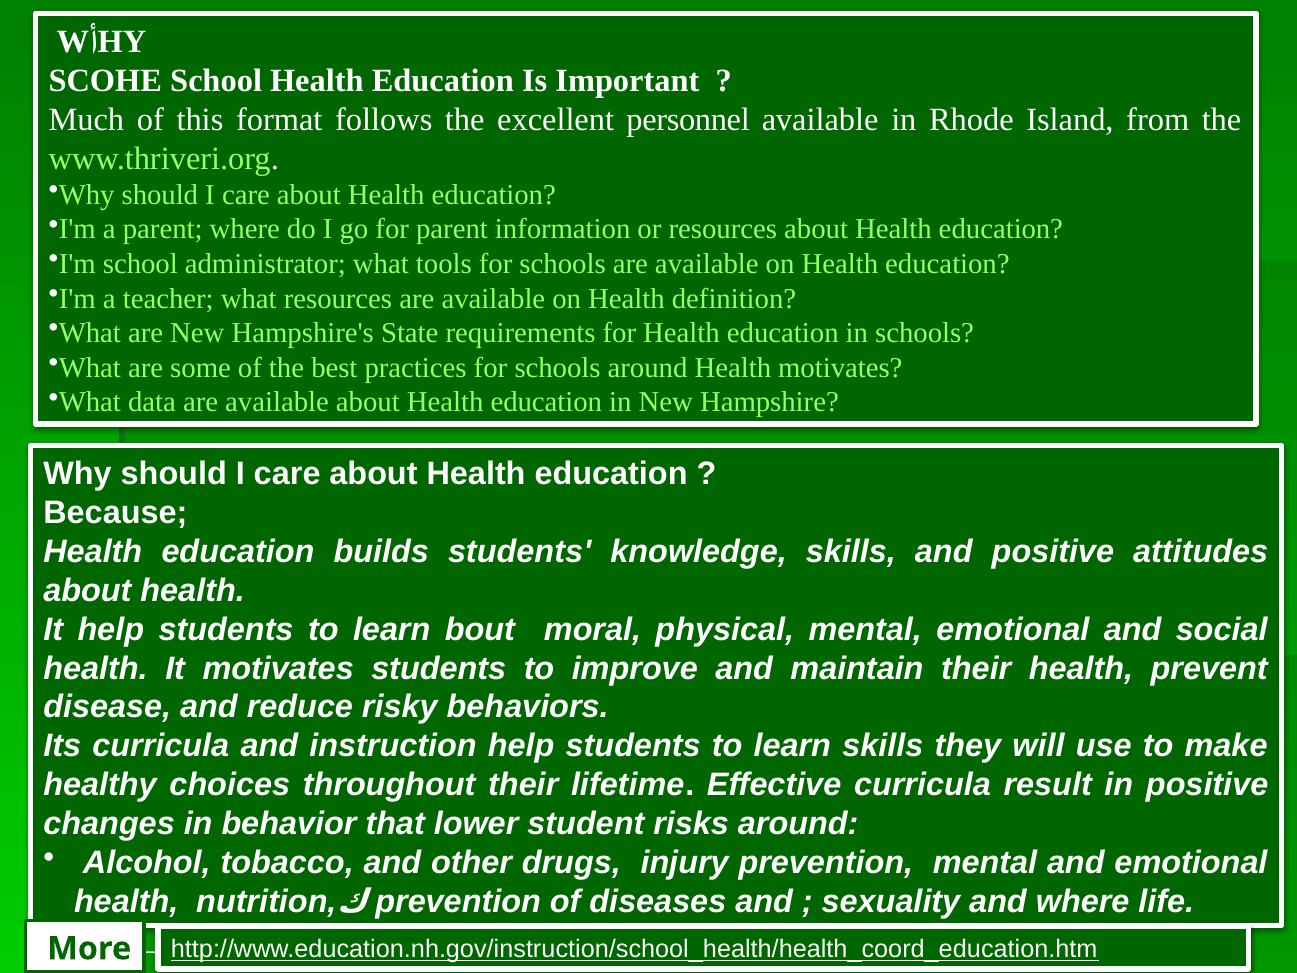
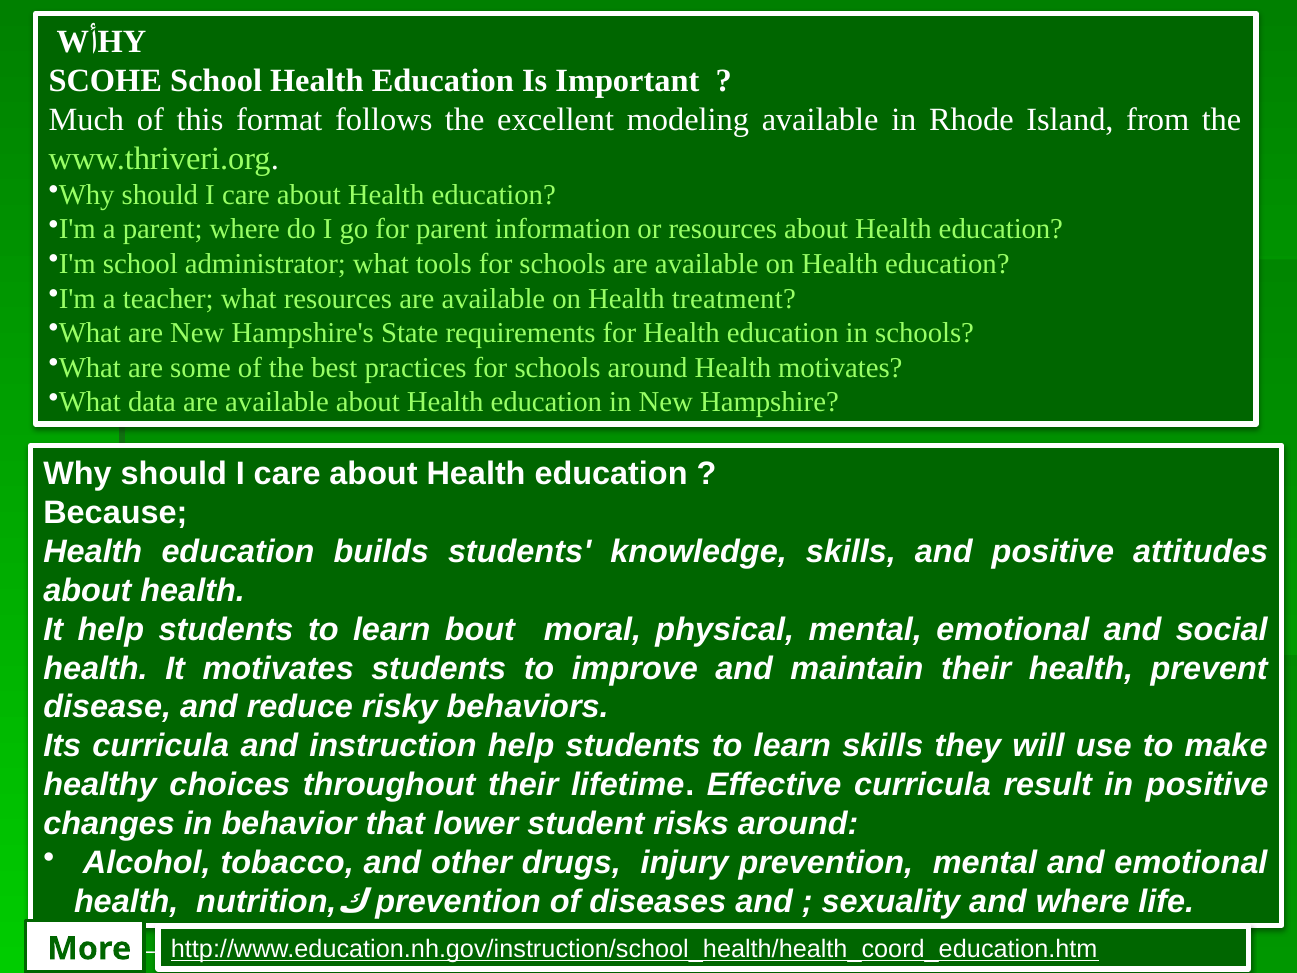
personnel: personnel -> modeling
definition: definition -> treatment
